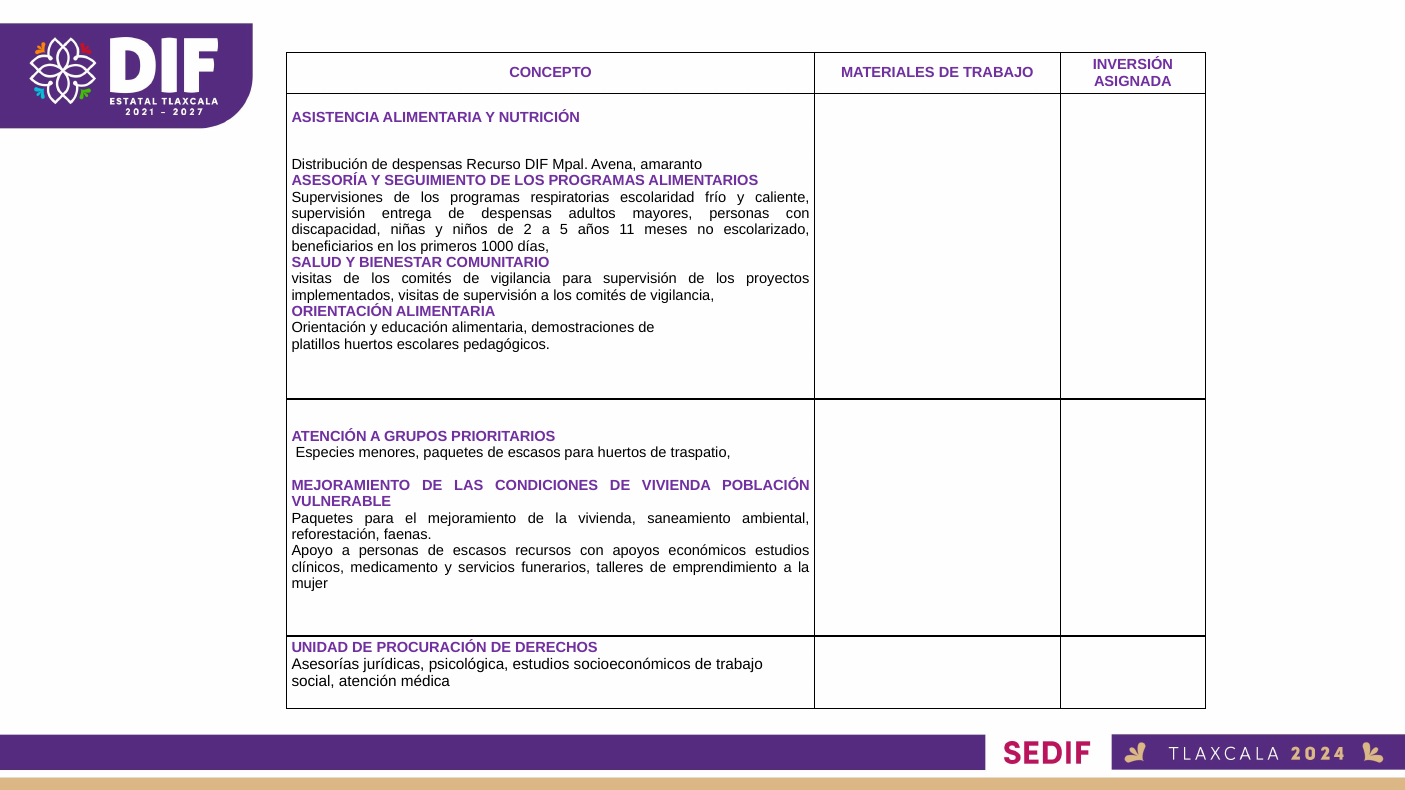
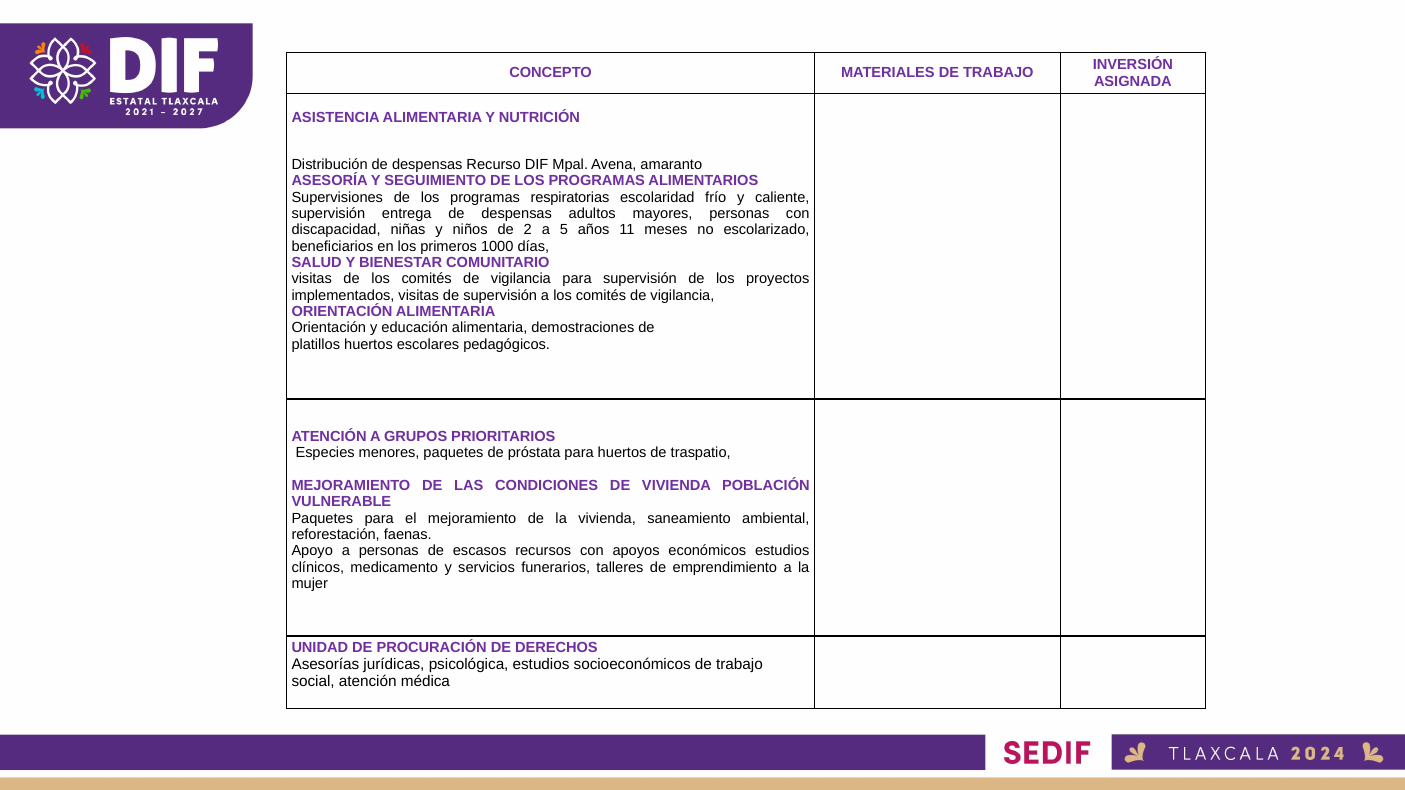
paquetes de escasos: escasos -> próstata
